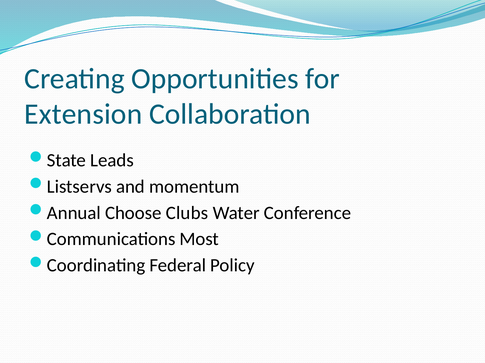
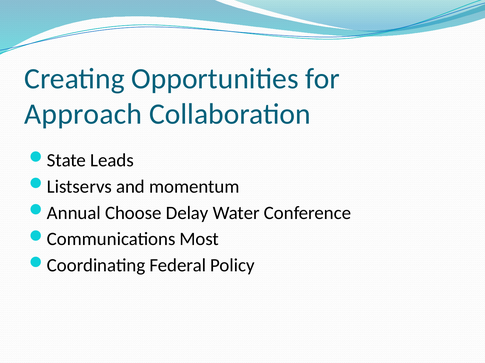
Extension: Extension -> Approach
Clubs: Clubs -> Delay
